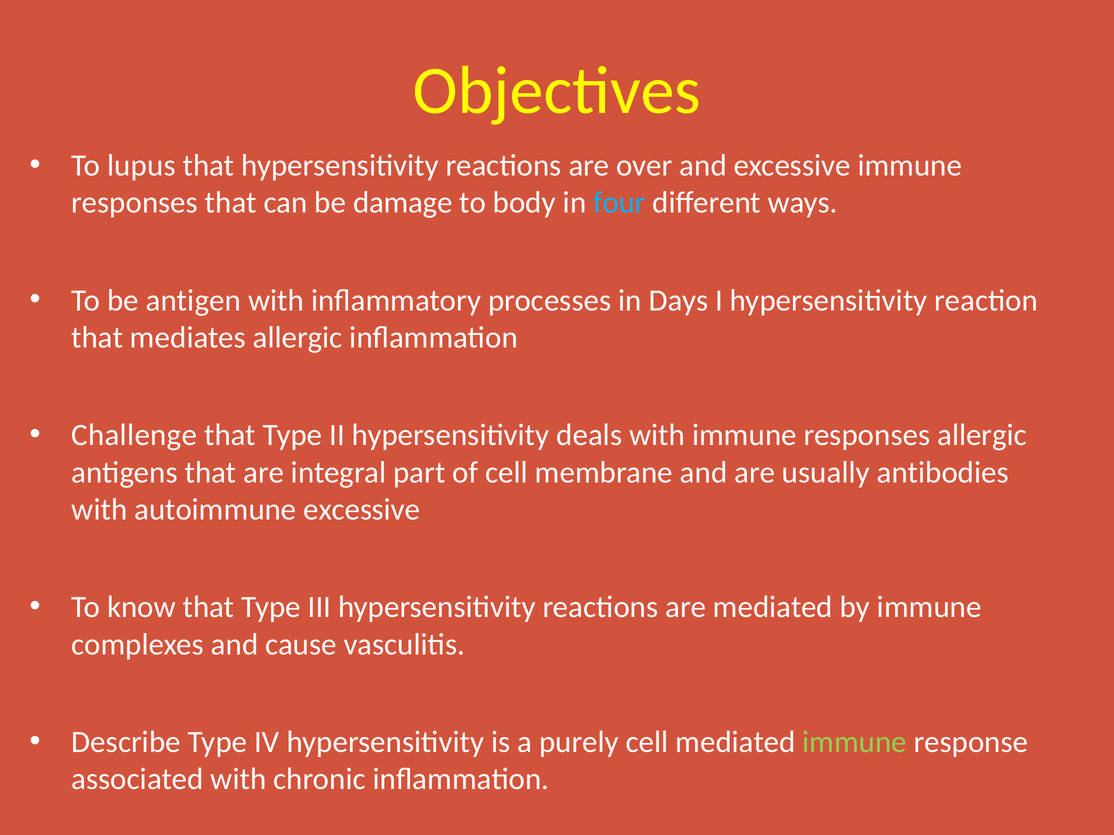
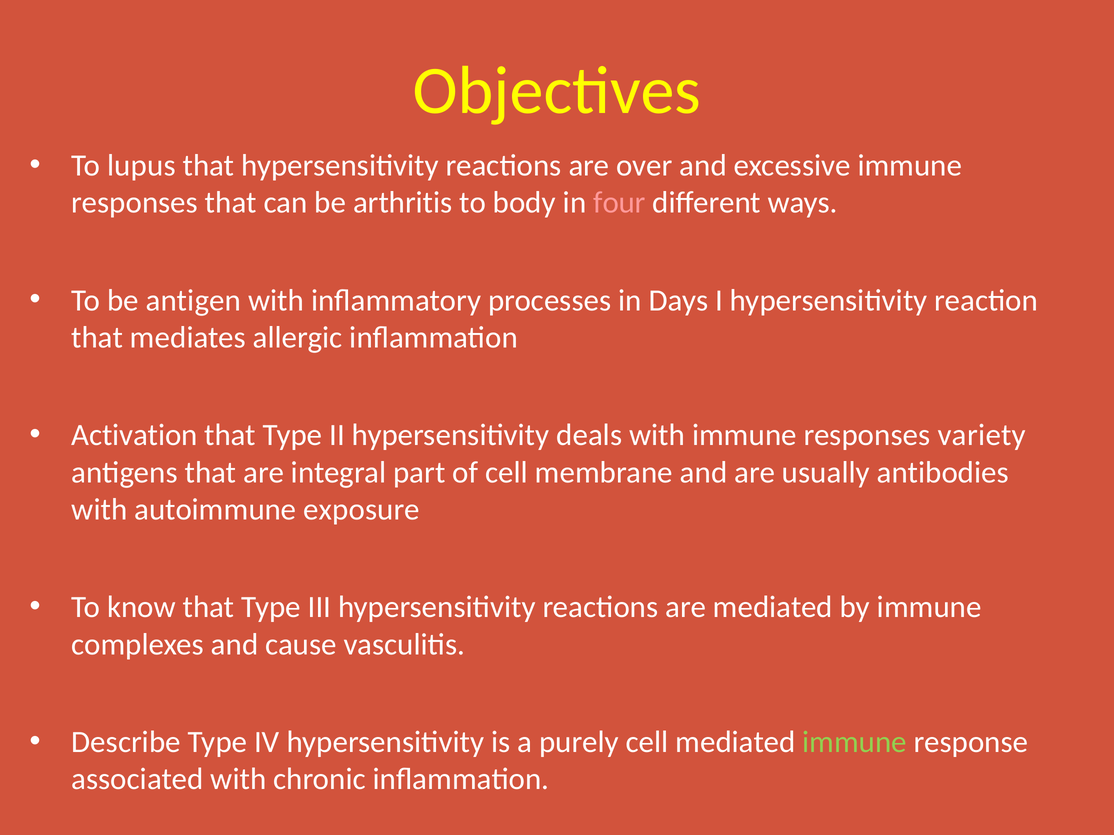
damage: damage -> arthritis
four colour: light blue -> pink
Challenge: Challenge -> Activation
responses allergic: allergic -> variety
autoimmune excessive: excessive -> exposure
